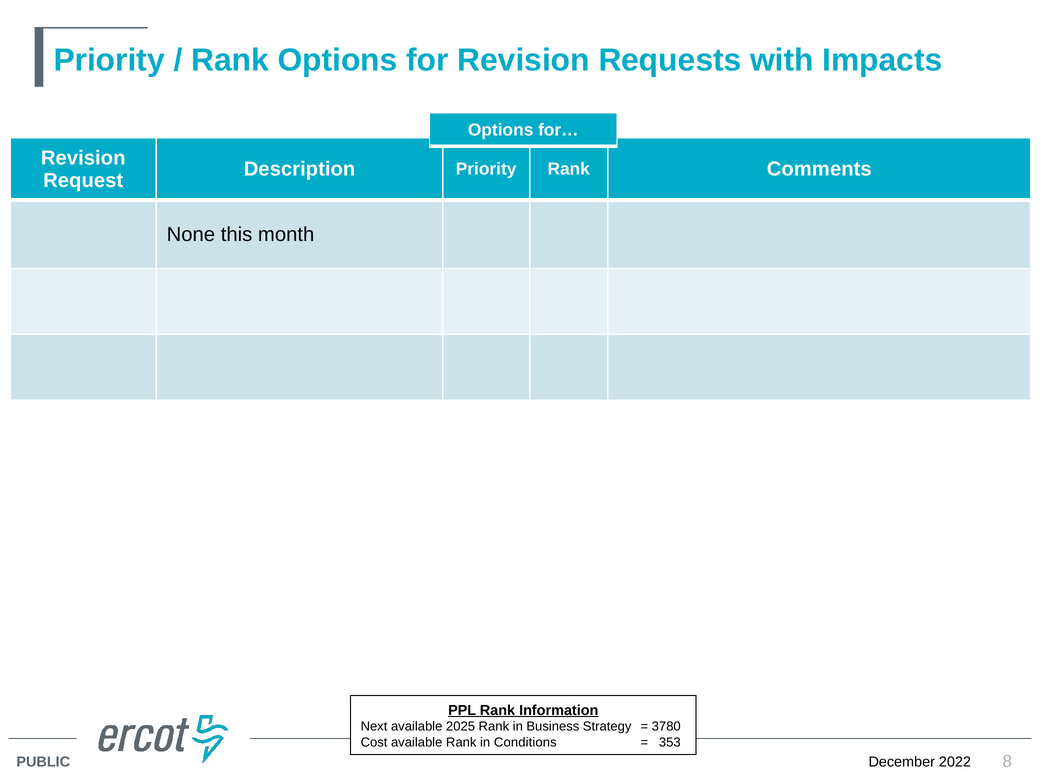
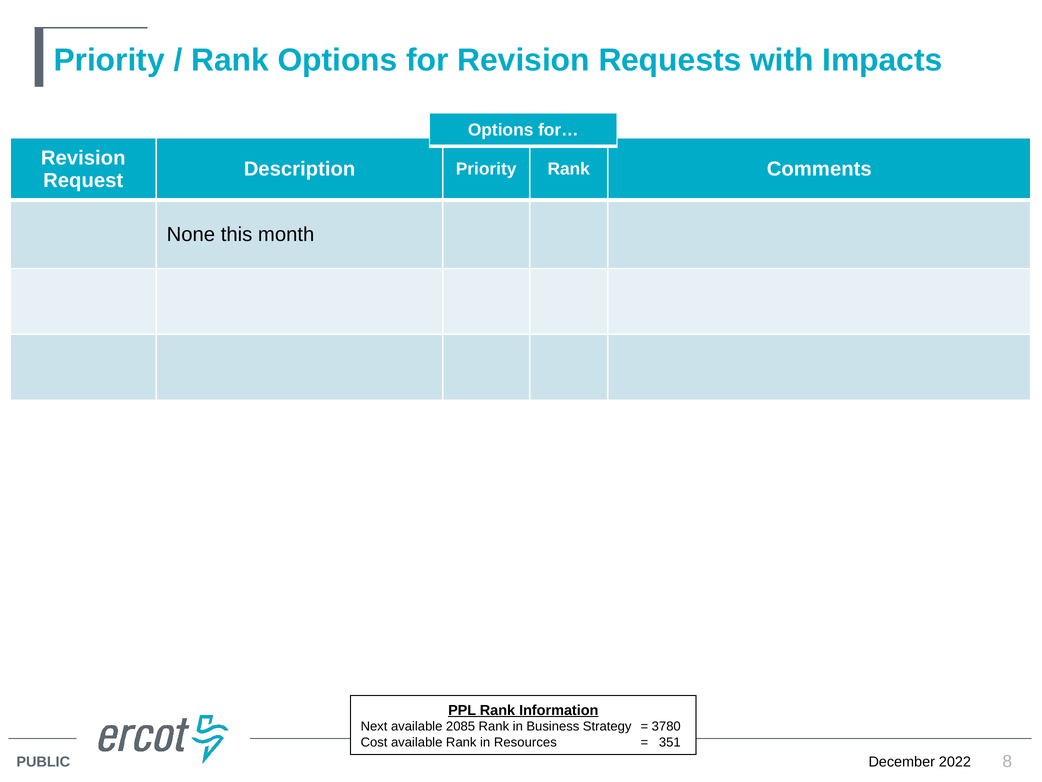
2025: 2025 -> 2085
Conditions: Conditions -> Resources
353: 353 -> 351
